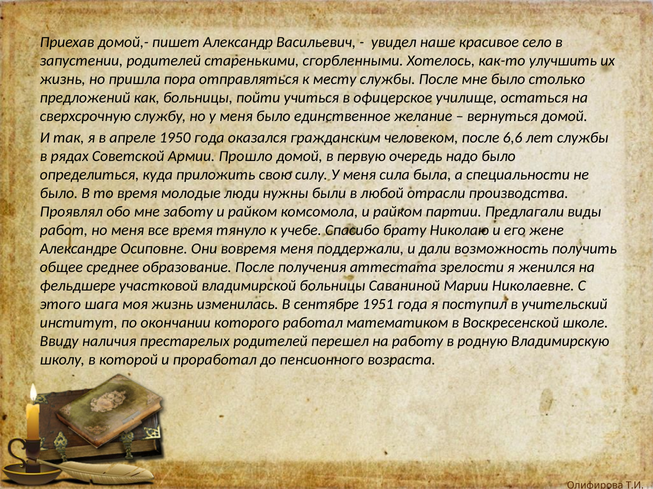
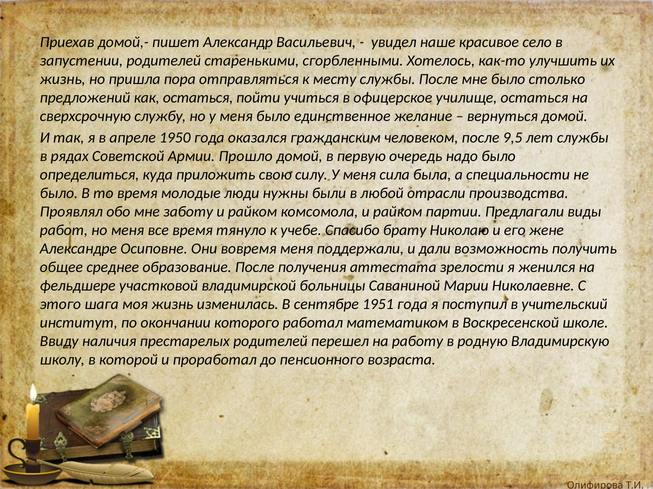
как больницы: больницы -> остаться
6,6: 6,6 -> 9,5
